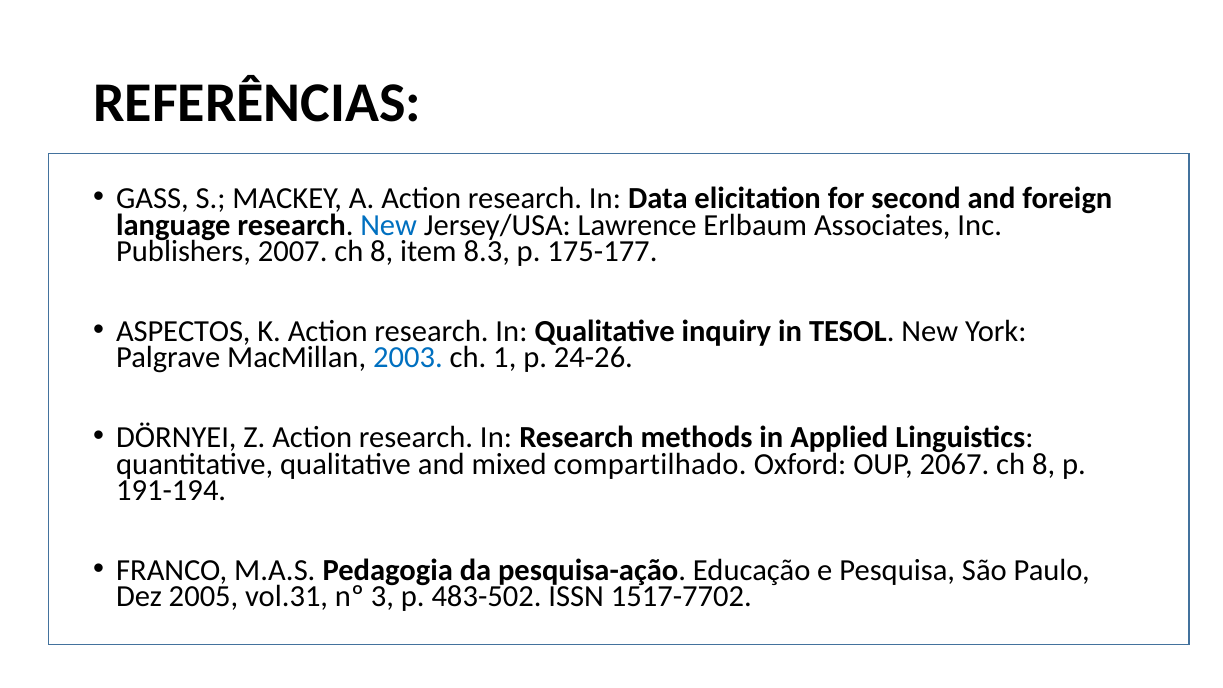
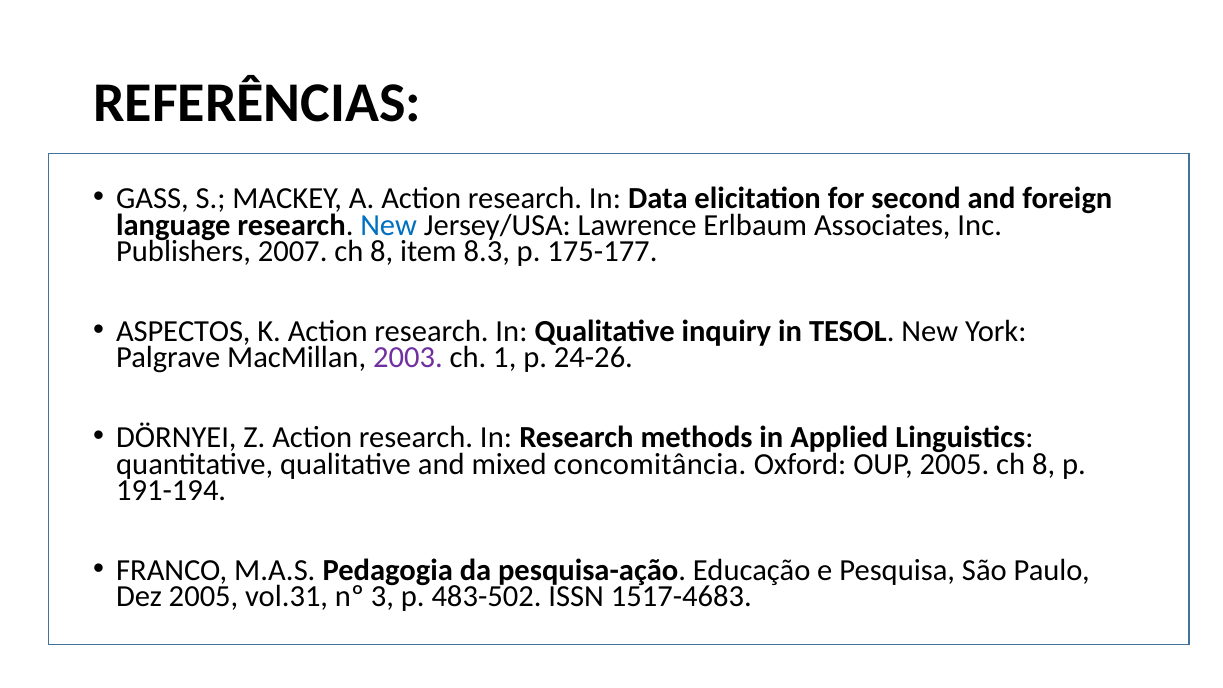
2003 colour: blue -> purple
compartilhado: compartilhado -> concomitância
OUP 2067: 2067 -> 2005
1517-7702: 1517-7702 -> 1517-4683
